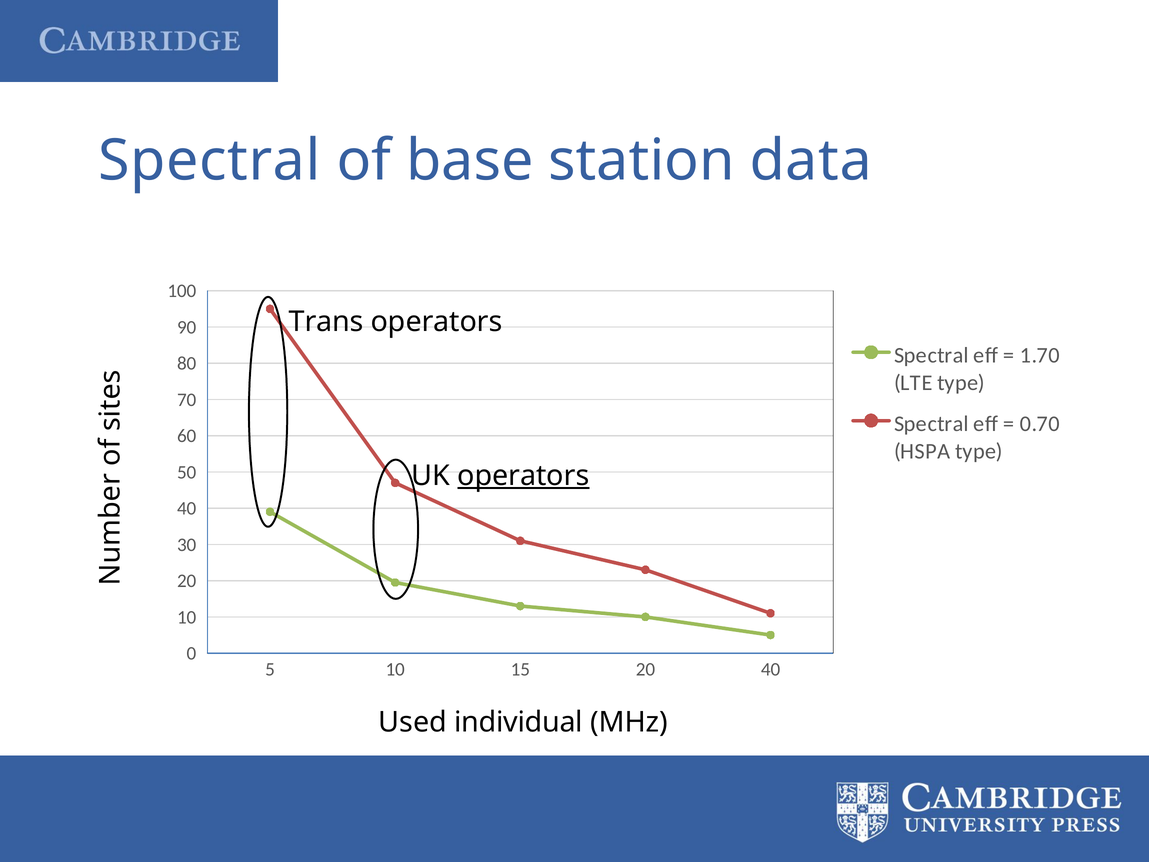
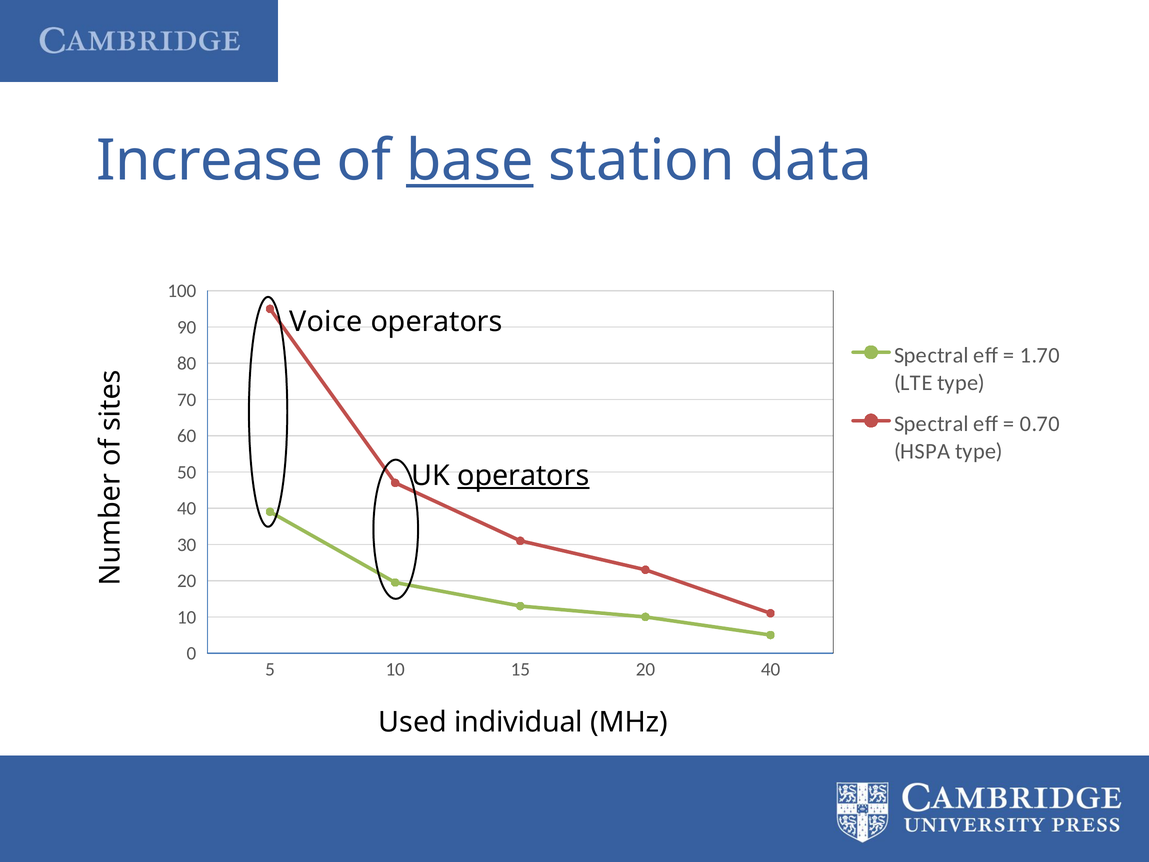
Spectral at (209, 161): Spectral -> Increase
base underline: none -> present
Trans: Trans -> Voice
